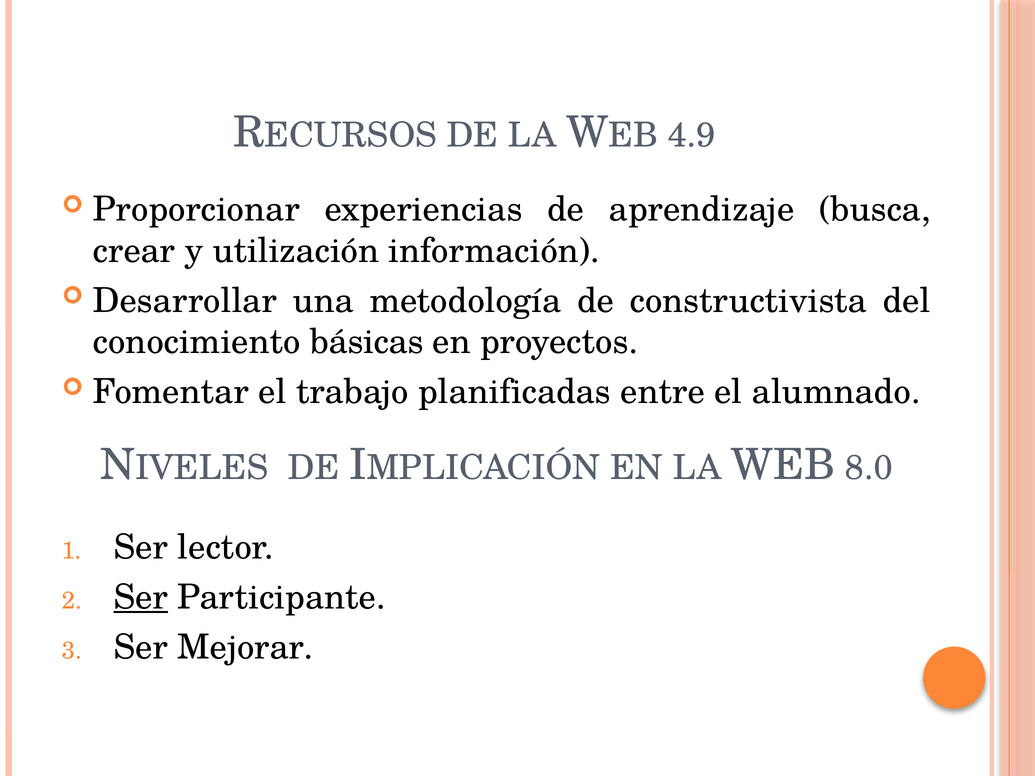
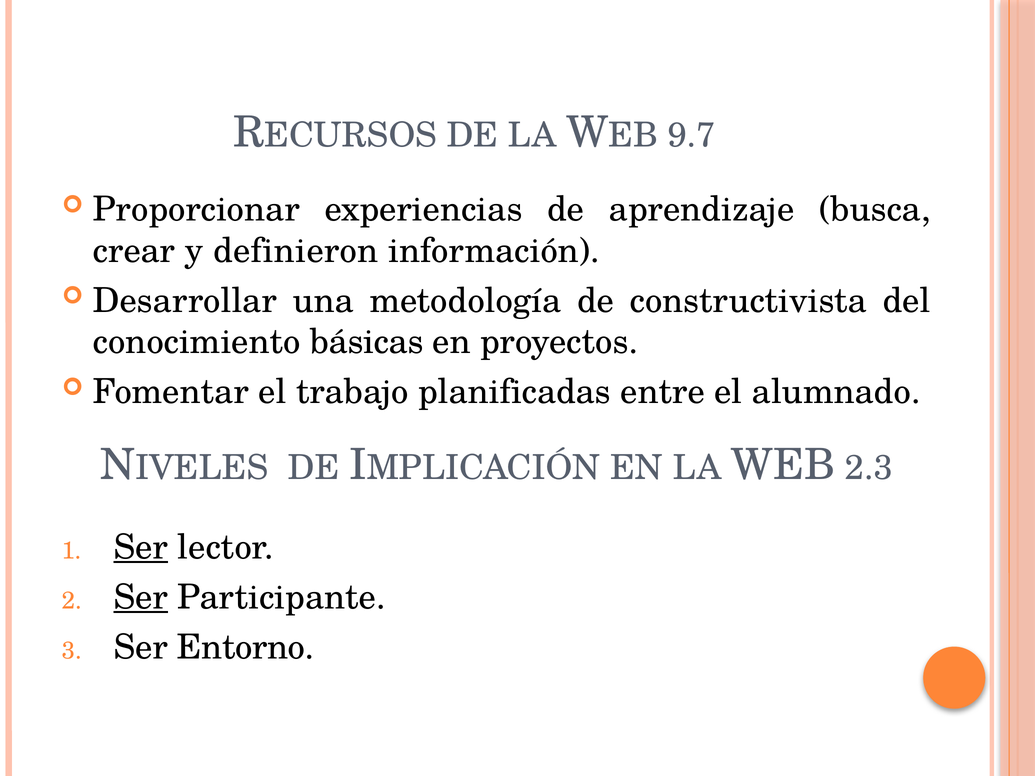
4.9: 4.9 -> 9.7
utilización: utilización -> definieron
8.0: 8.0 -> 2.3
Ser at (141, 547) underline: none -> present
Mejorar: Mejorar -> Entorno
